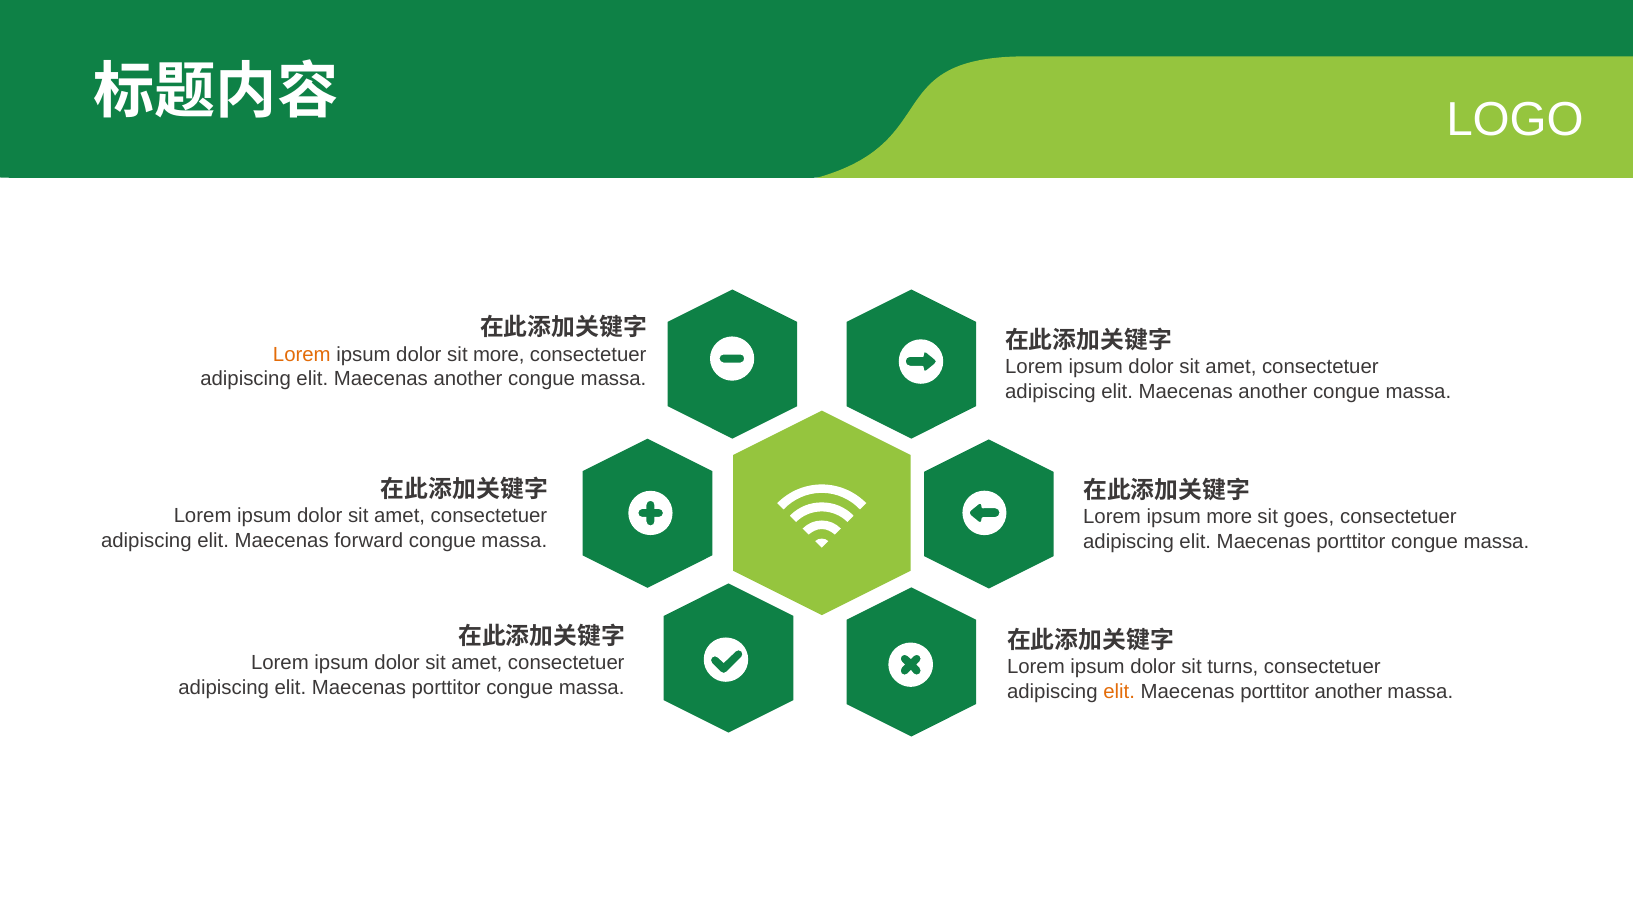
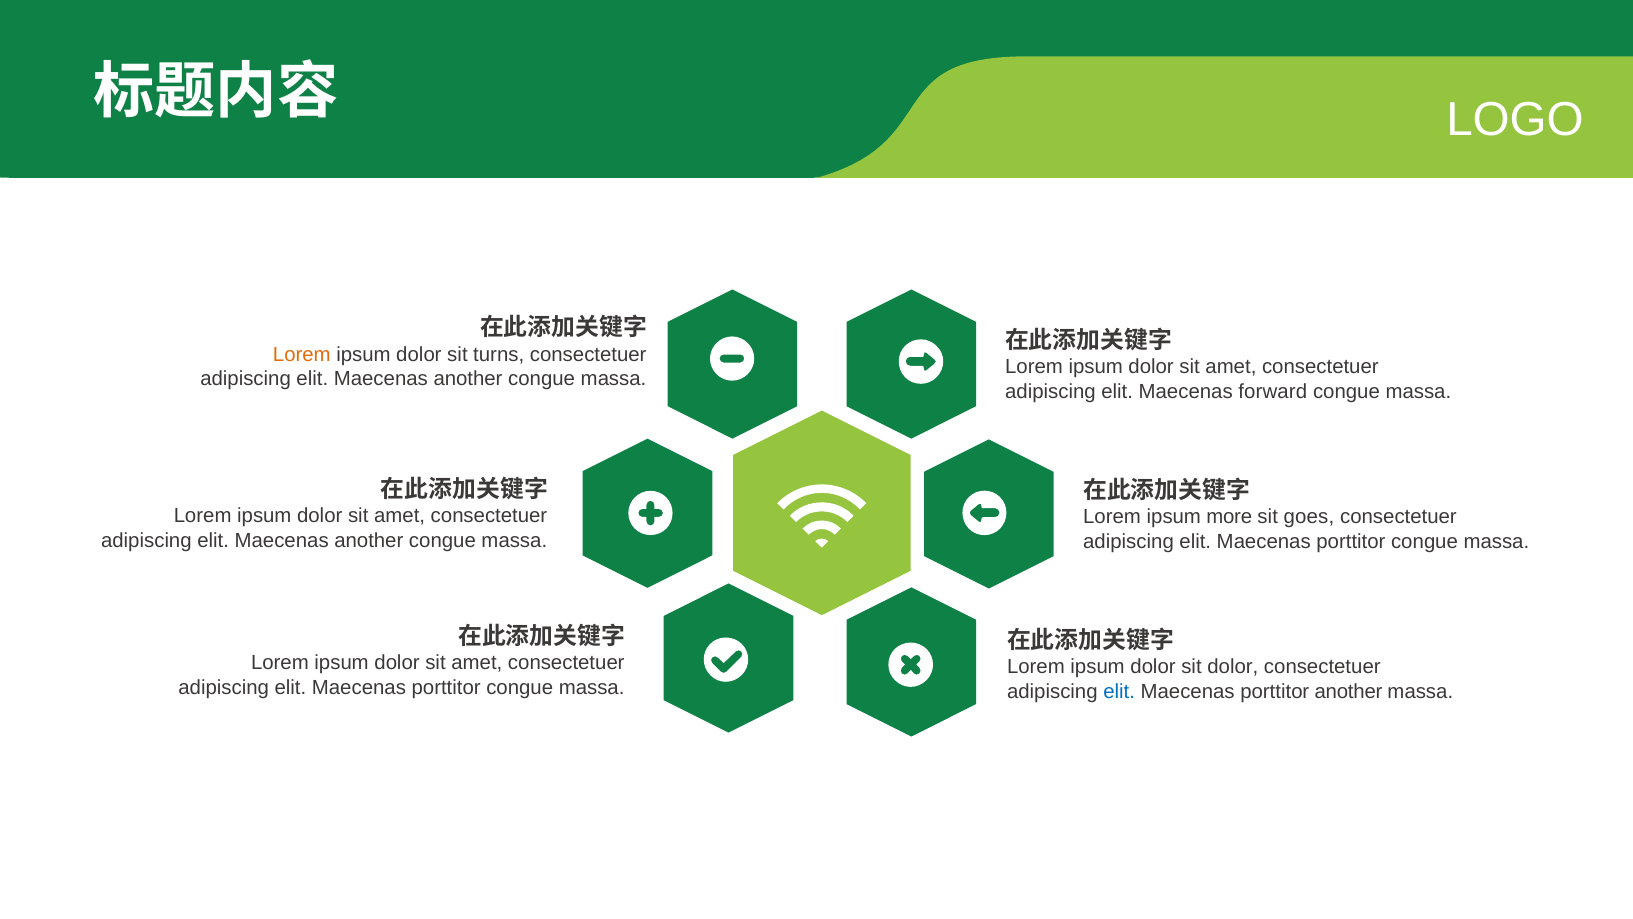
sit more: more -> turns
another at (1273, 391): another -> forward
forward at (369, 540): forward -> another
sit turns: turns -> dolor
elit at (1119, 691) colour: orange -> blue
